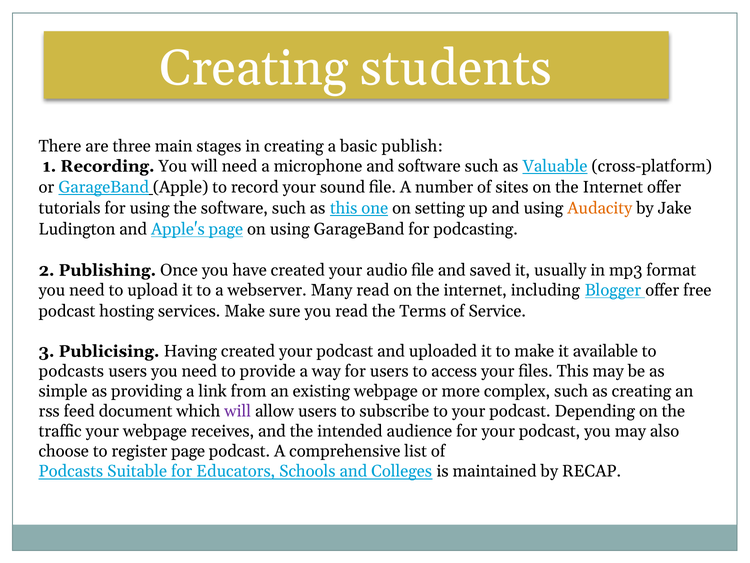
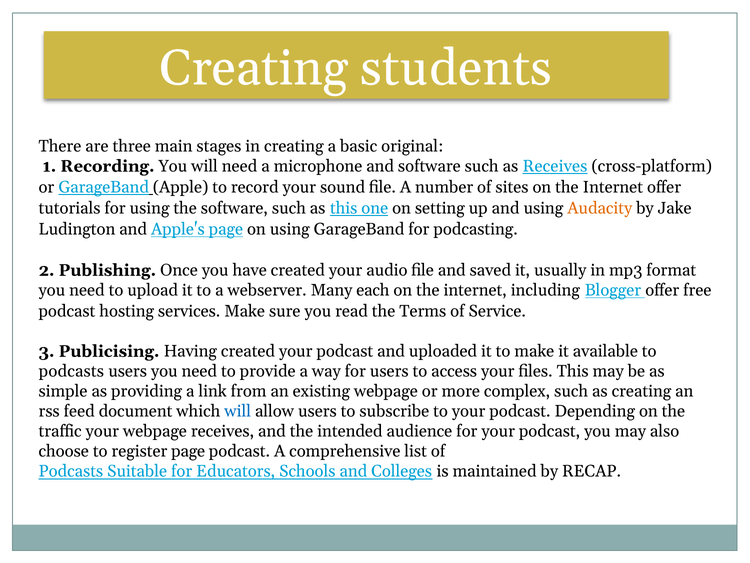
publish: publish -> original
as Valuable: Valuable -> Receives
Many read: read -> each
will at (238, 411) colour: purple -> blue
